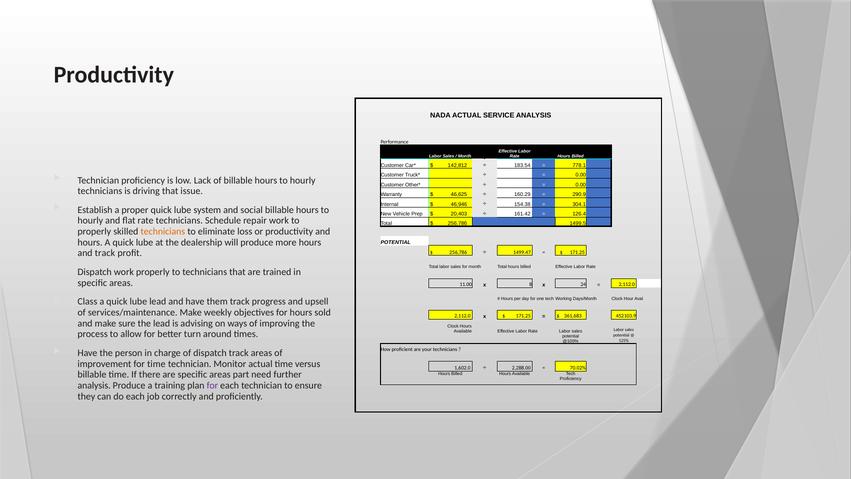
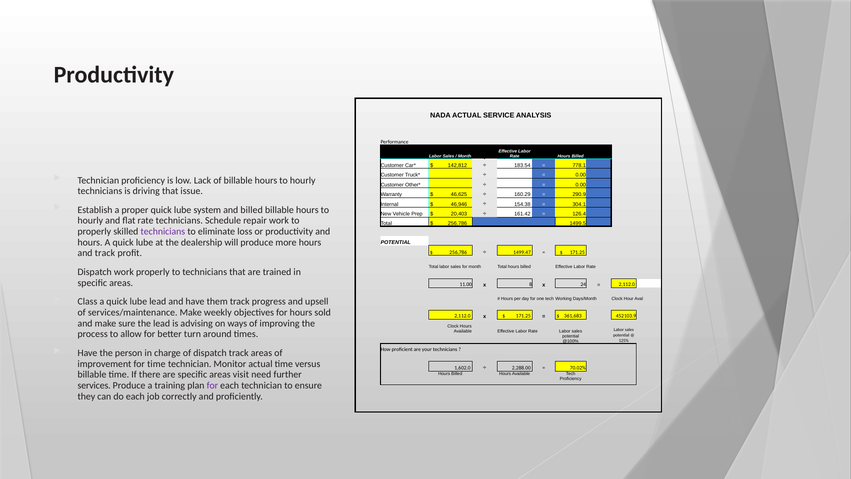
and social: social -> billed
technicians at (163, 231) colour: orange -> purple
part: part -> visit
analysis at (94, 385): analysis -> services
